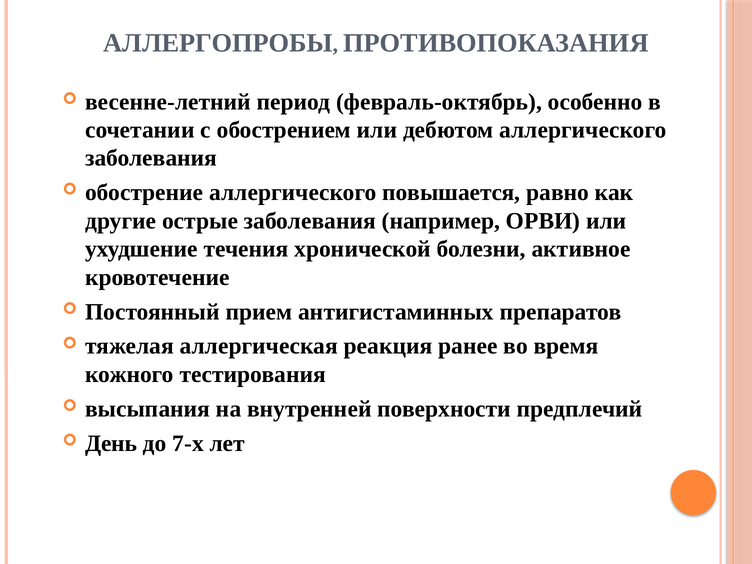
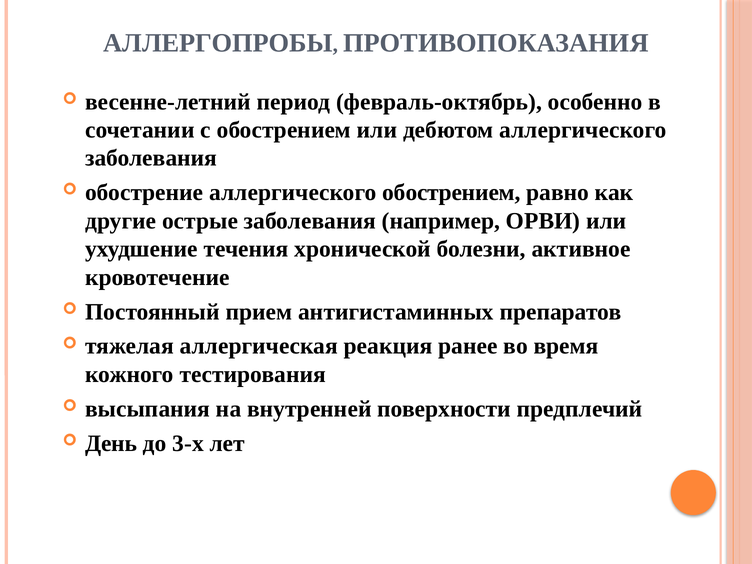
аллергического повышается: повышается -> обострением
7-х: 7-х -> 3-х
